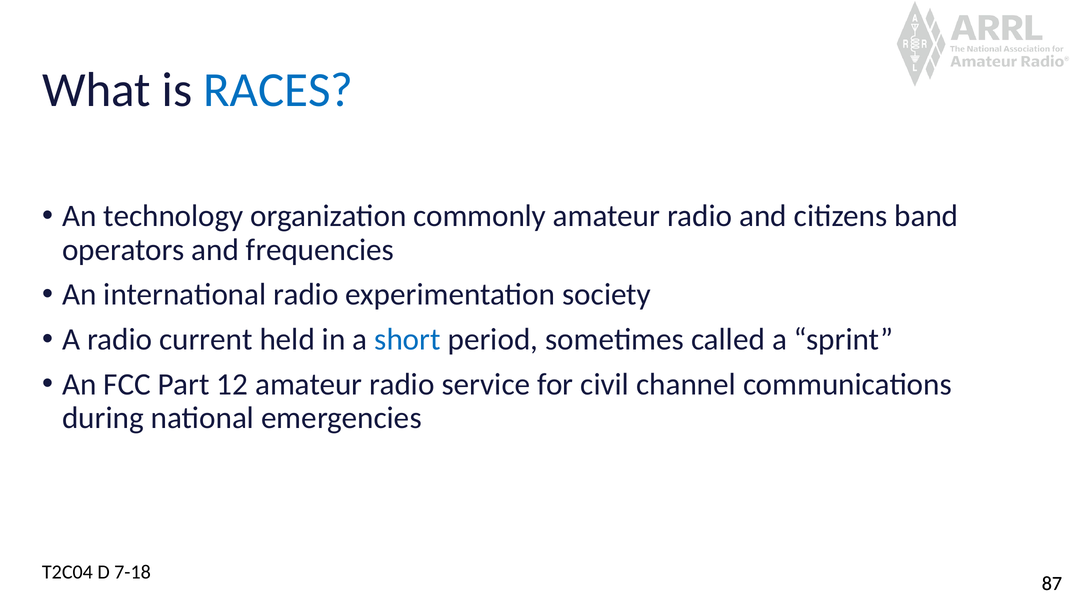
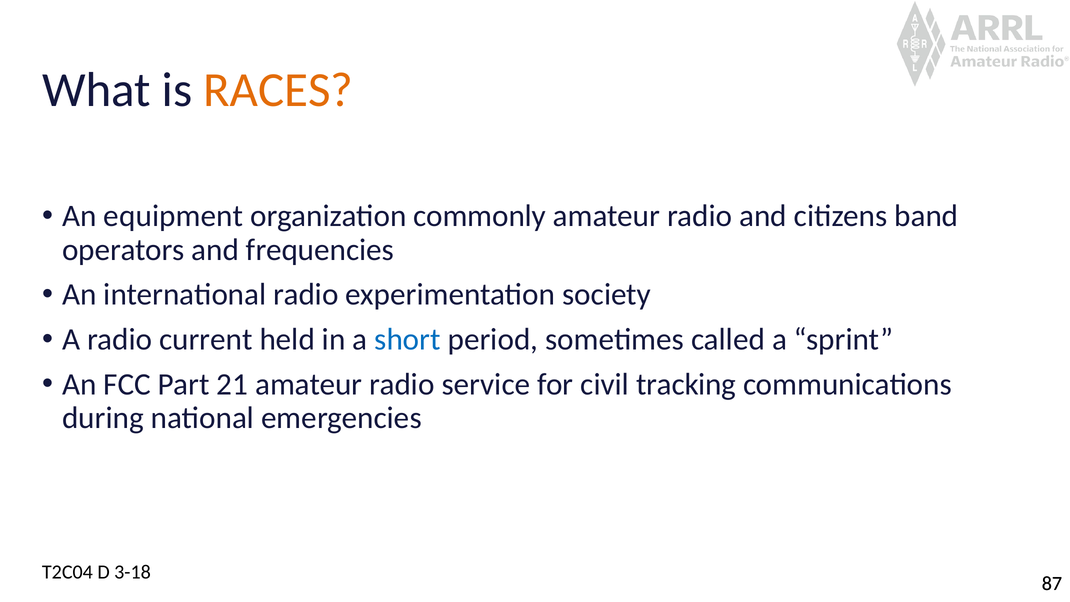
RACES colour: blue -> orange
technology: technology -> equipment
12: 12 -> 21
channel: channel -> tracking
7-18: 7-18 -> 3-18
